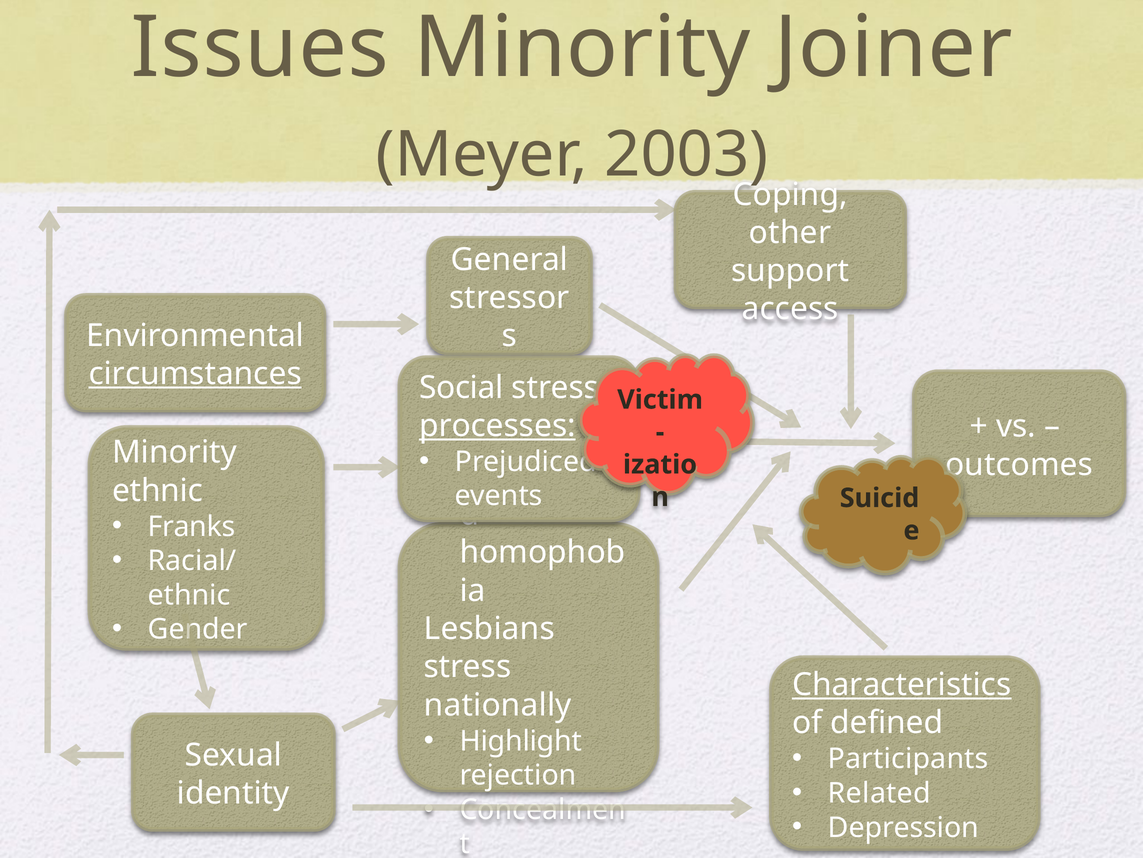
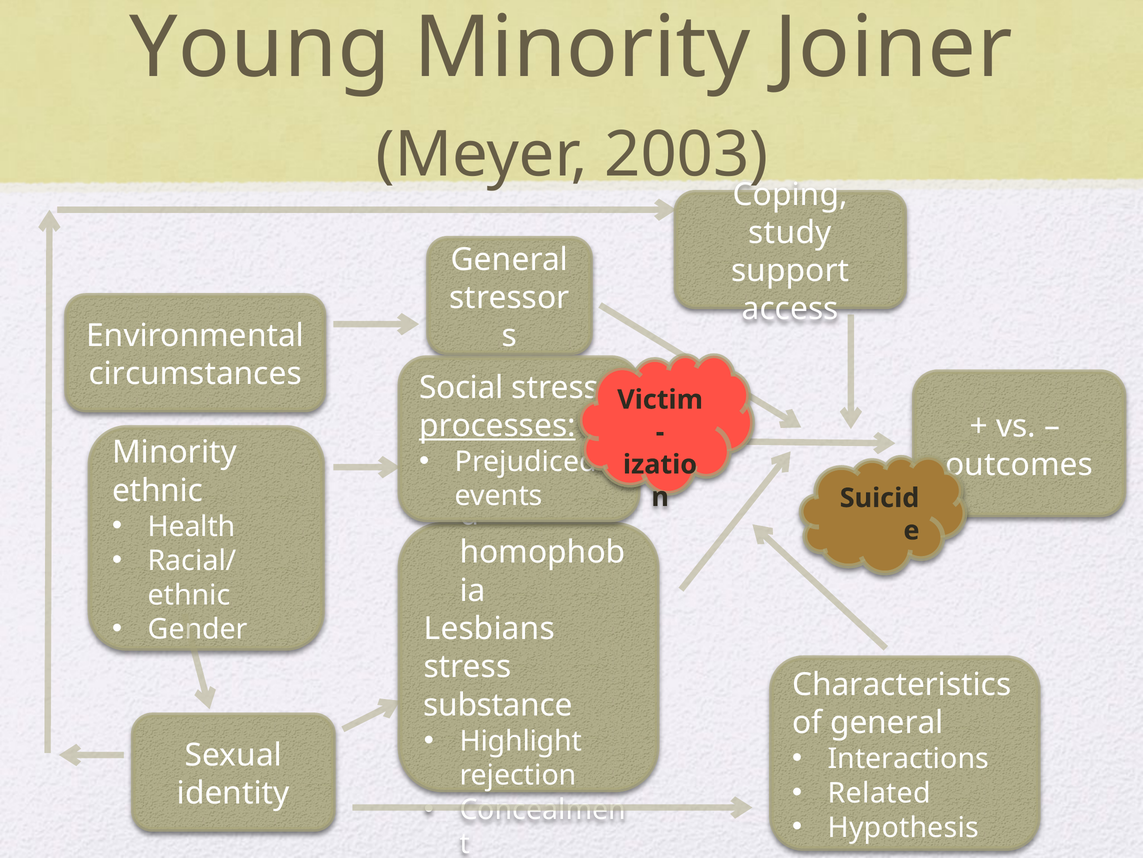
Issues: Issues -> Young
other: other -> study
circumstances underline: present -> none
Franks: Franks -> Health
Characteristics underline: present -> none
nationally: nationally -> substance
of defined: defined -> general
Participants: Participants -> Interactions
Depression: Depression -> Hypothesis
